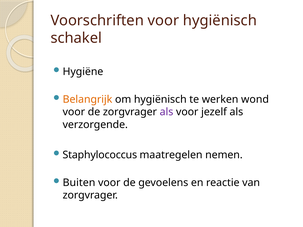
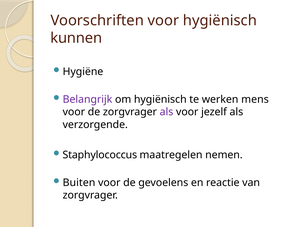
schakel: schakel -> kunnen
Belangrijk colour: orange -> purple
wond: wond -> mens
